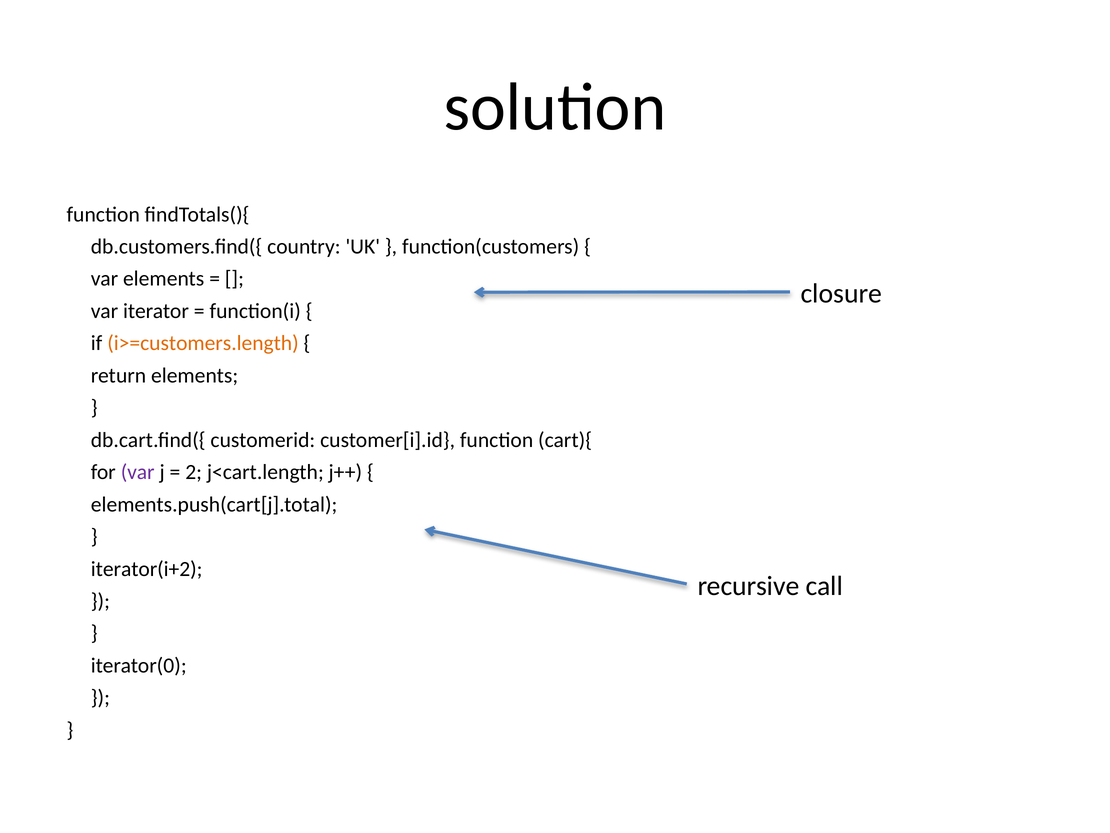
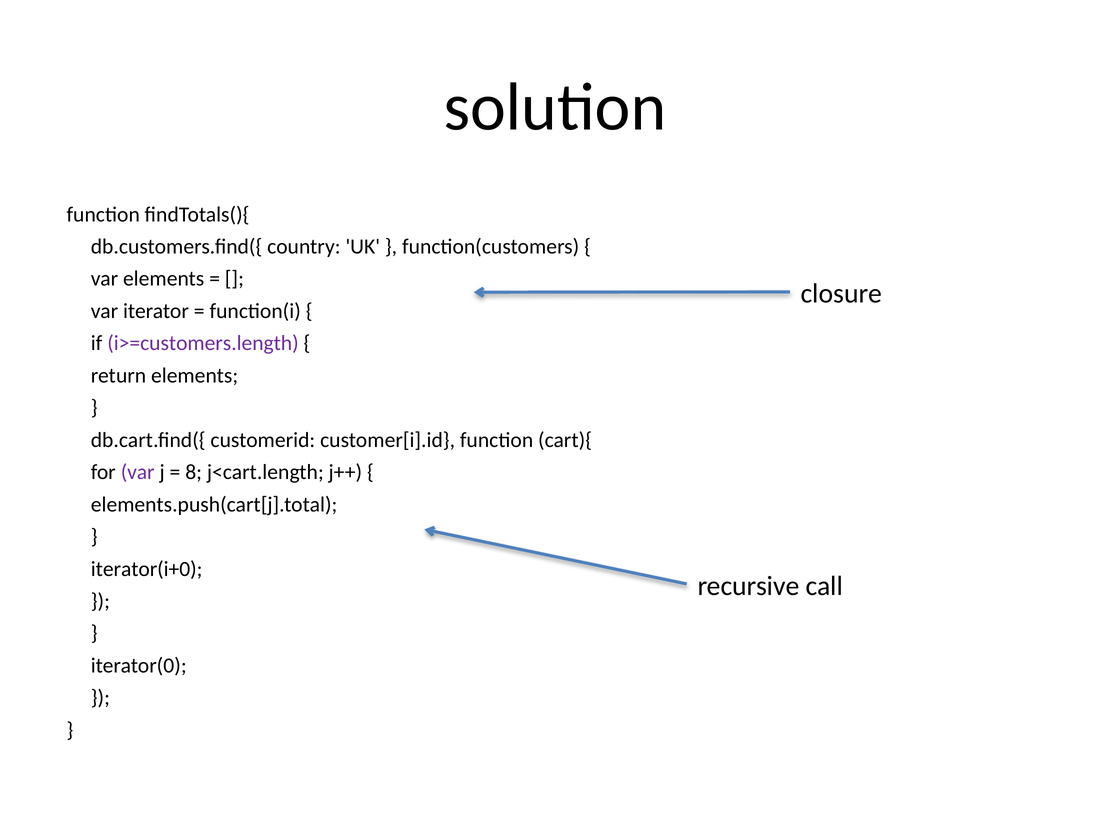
i>=customers.length colour: orange -> purple
2: 2 -> 8
iterator(i+2: iterator(i+2 -> iterator(i+0
